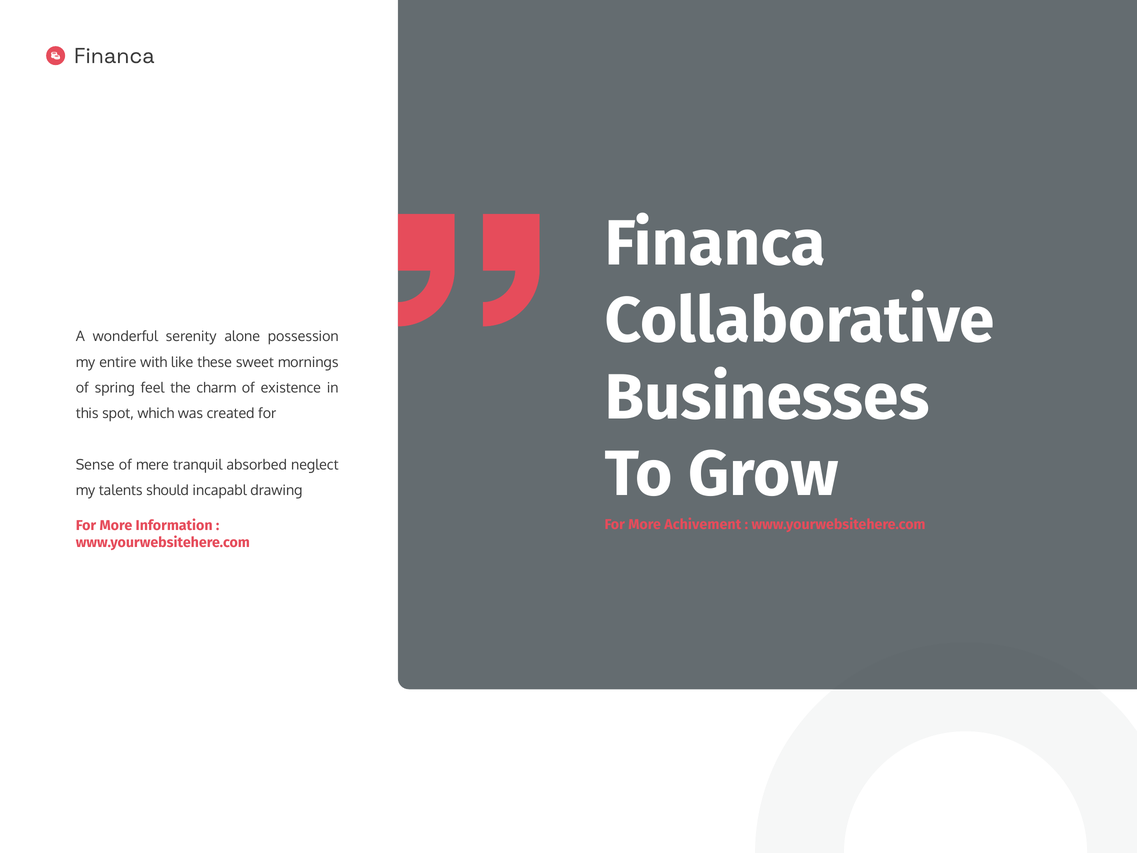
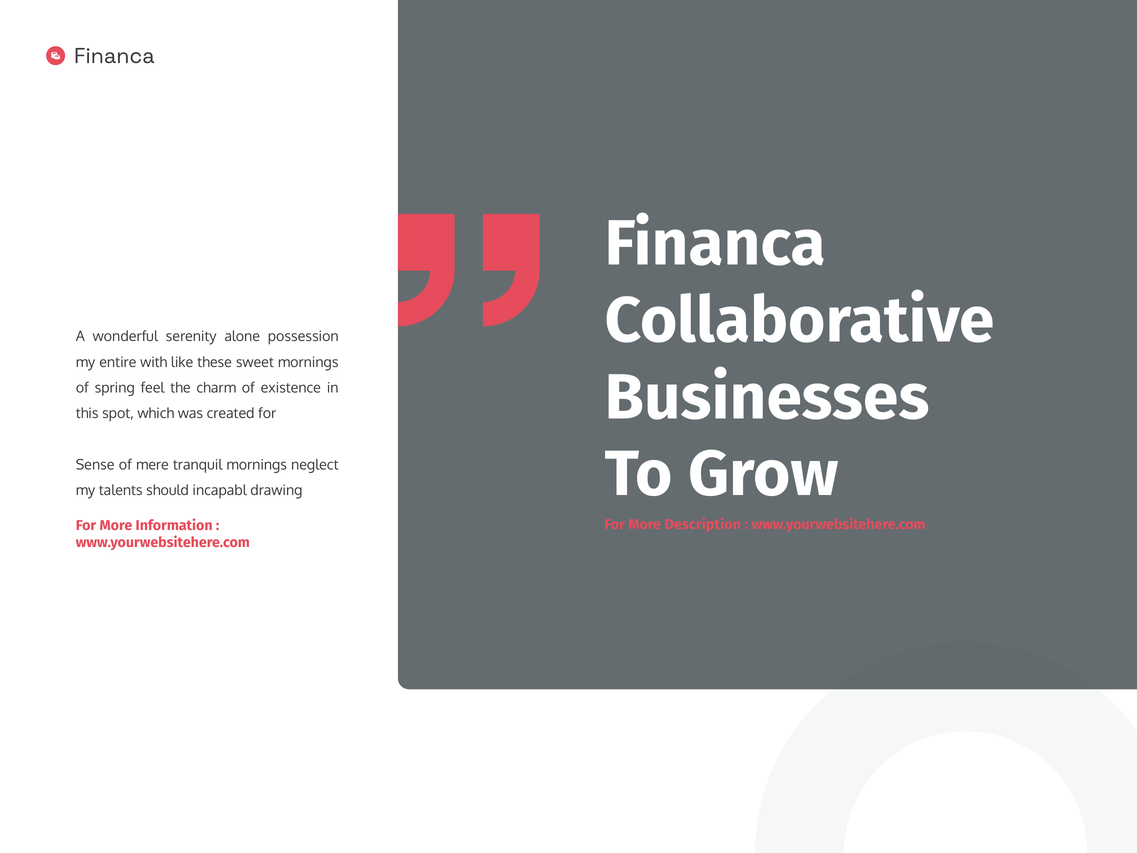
tranquil absorbed: absorbed -> mornings
Achivement: Achivement -> Description
